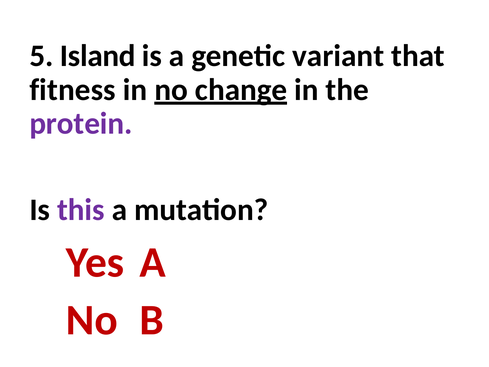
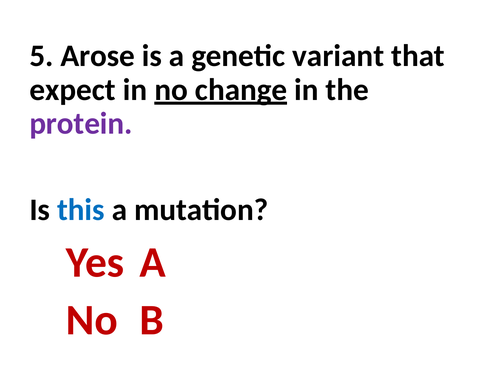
Island: Island -> Arose
fitness: fitness -> expect
this colour: purple -> blue
